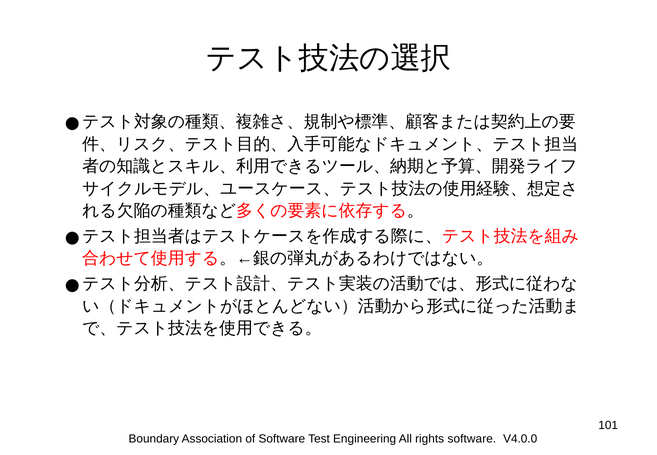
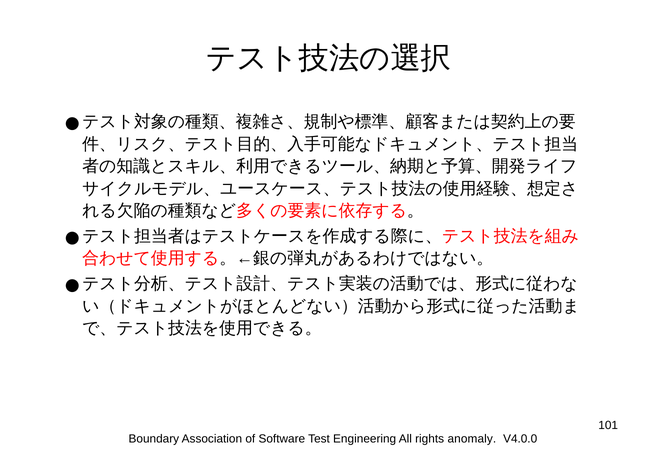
rights software: software -> anomaly
